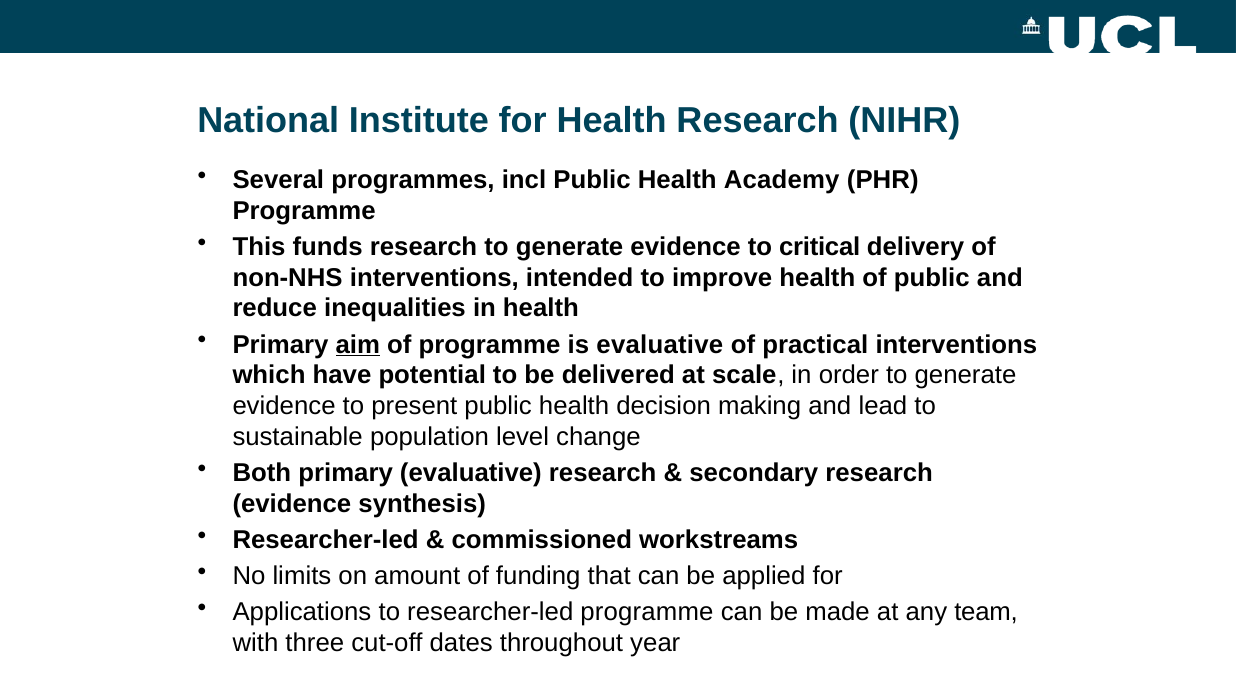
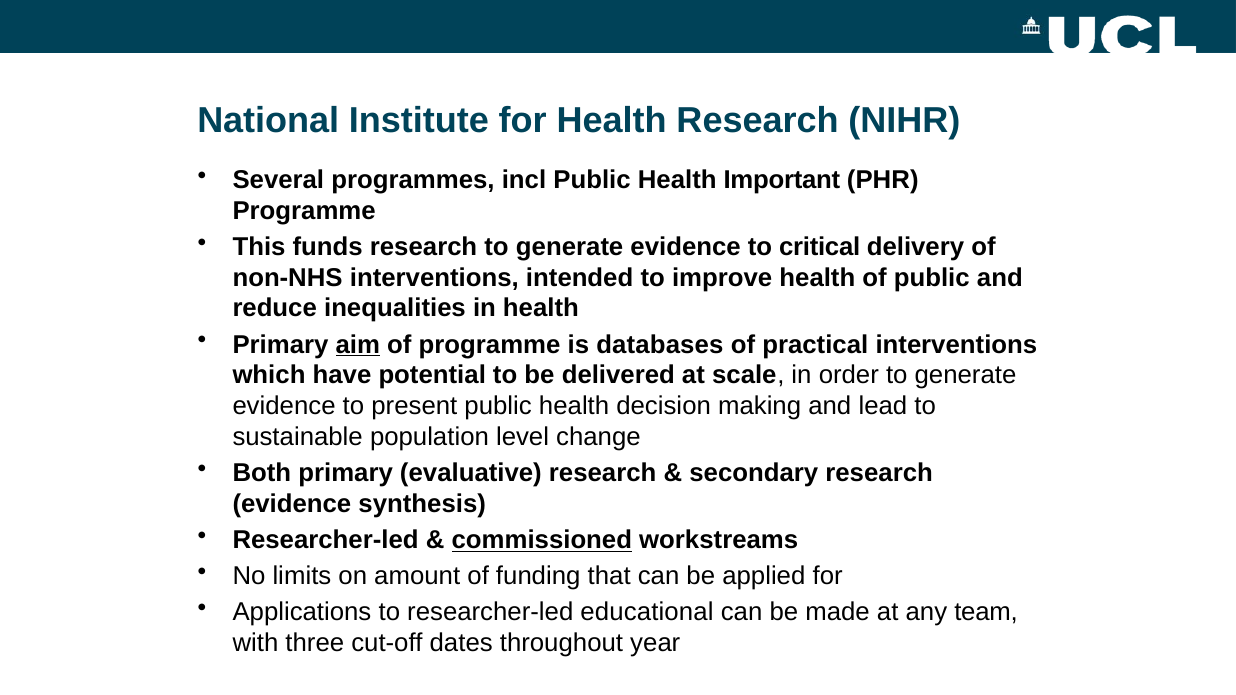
Academy: Academy -> Important
is evaluative: evaluative -> databases
commissioned underline: none -> present
researcher-led programme: programme -> educational
